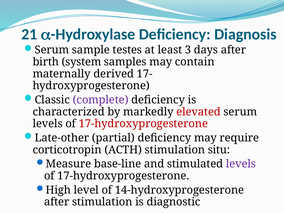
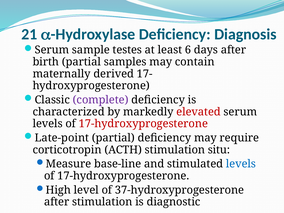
3: 3 -> 6
birth system: system -> partial
Late-other: Late-other -> Late-point
levels at (241, 164) colour: purple -> blue
14-hydroxyprogesterone: 14-hydroxyprogesterone -> 37-hydroxyprogesterone
